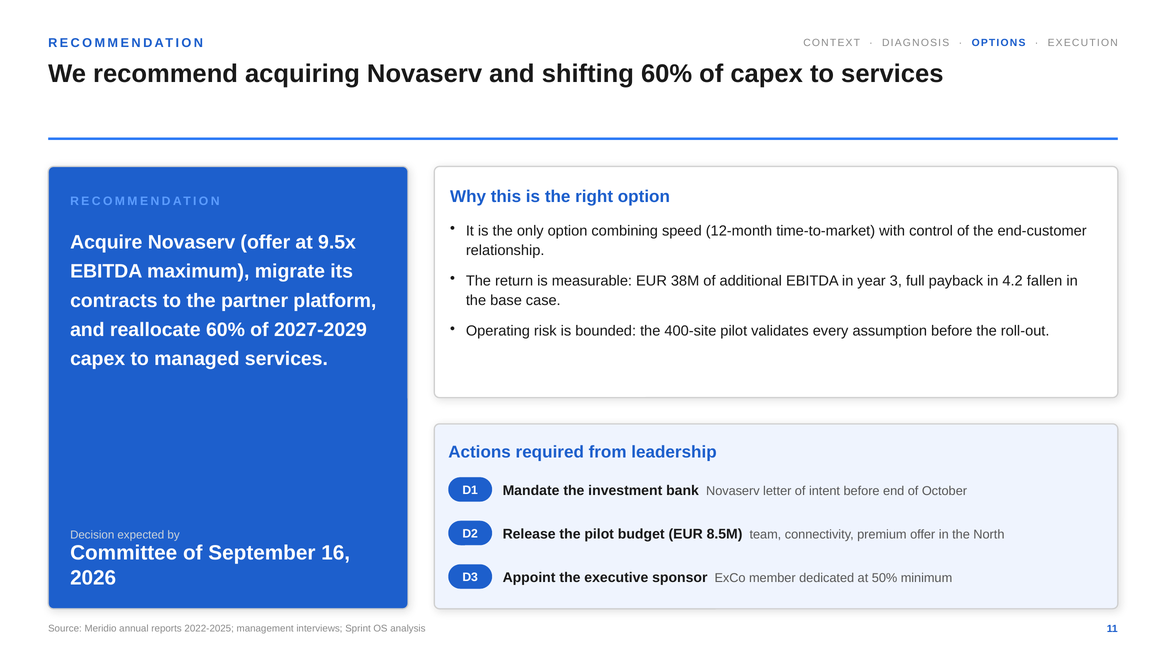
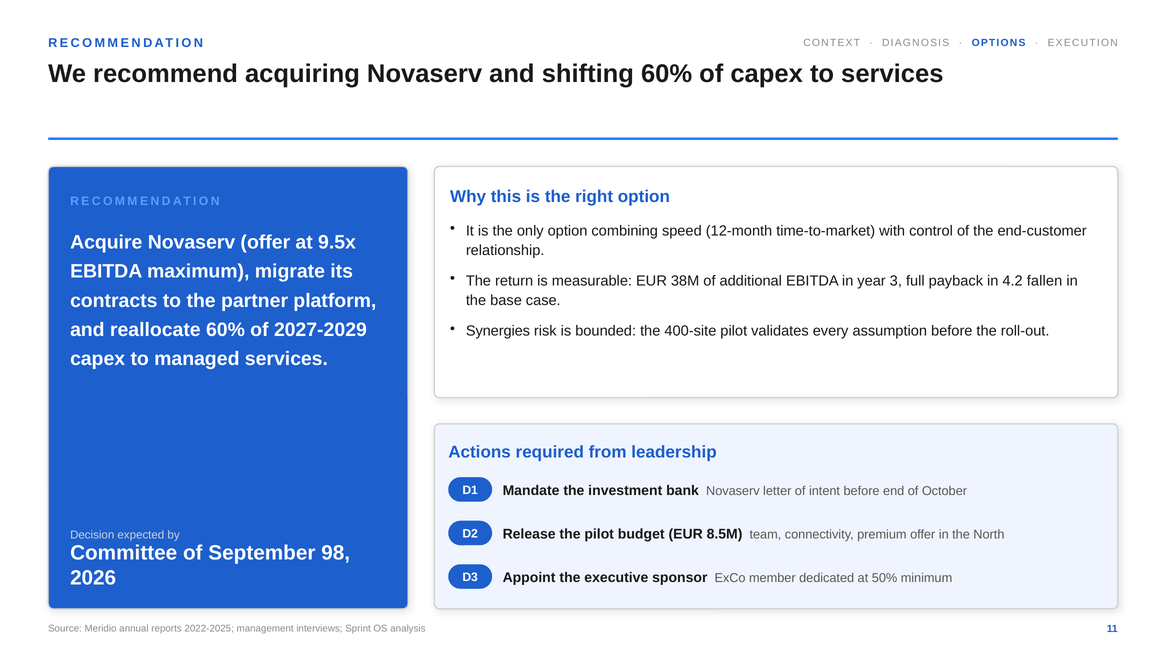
Operating: Operating -> Synergies
16: 16 -> 98
